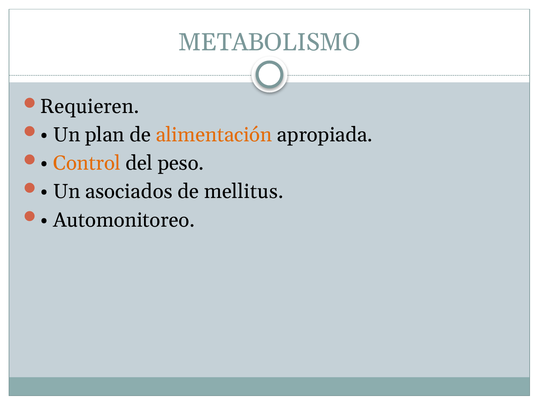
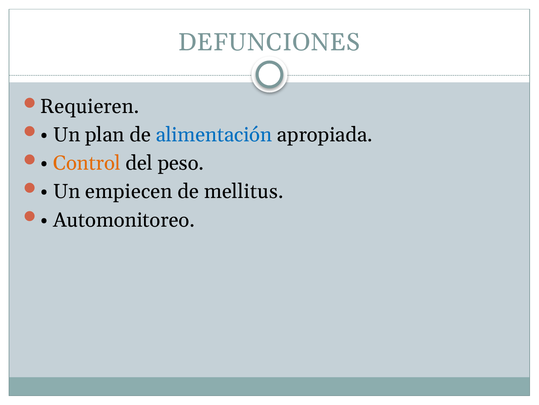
METABOLISMO: METABOLISMO -> DEFUNCIONES
alimentación colour: orange -> blue
asociados: asociados -> empiecen
